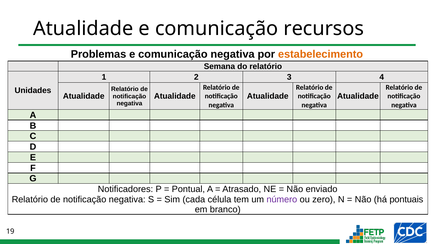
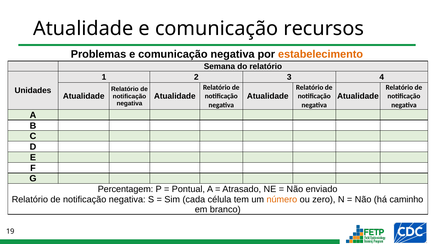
Notificadores: Notificadores -> Percentagem
número colour: purple -> orange
pontuais: pontuais -> caminho
